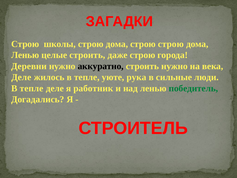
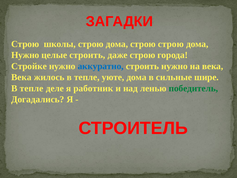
Ленью at (25, 55): Ленью -> Нужно
Деревни: Деревни -> Стройке
аккуратно colour: black -> blue
Деле at (21, 77): Деле -> Века
уюте рука: рука -> дома
люди: люди -> шире
